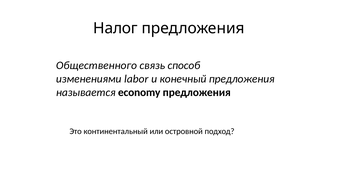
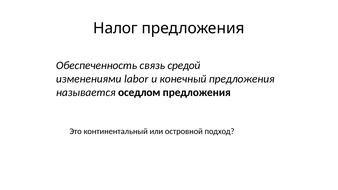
Общественного: Общественного -> Обеспеченность
способ: способ -> средой
economy: economy -> оседлом
